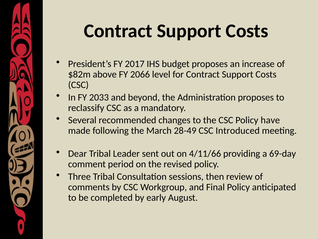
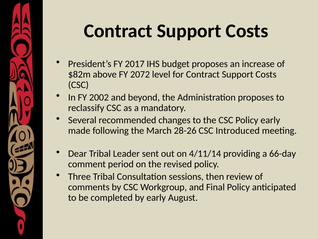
2066: 2066 -> 2072
2033: 2033 -> 2002
Policy have: have -> early
28-49: 28-49 -> 28-26
4/11/66: 4/11/66 -> 4/11/14
69-day: 69-day -> 66-day
